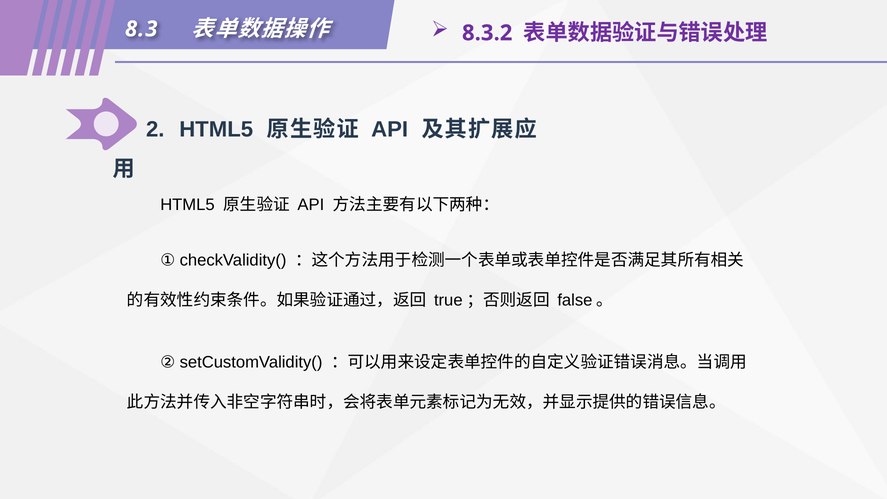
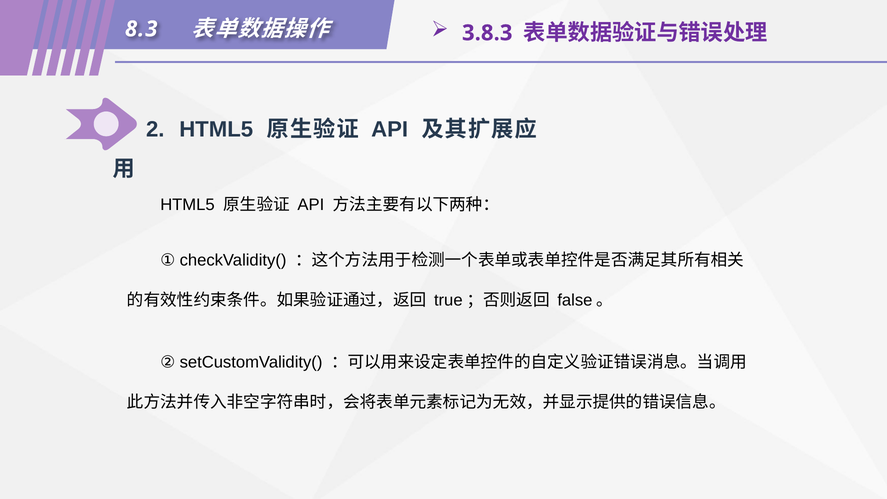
8.3.2: 8.3.2 -> 3.8.3
